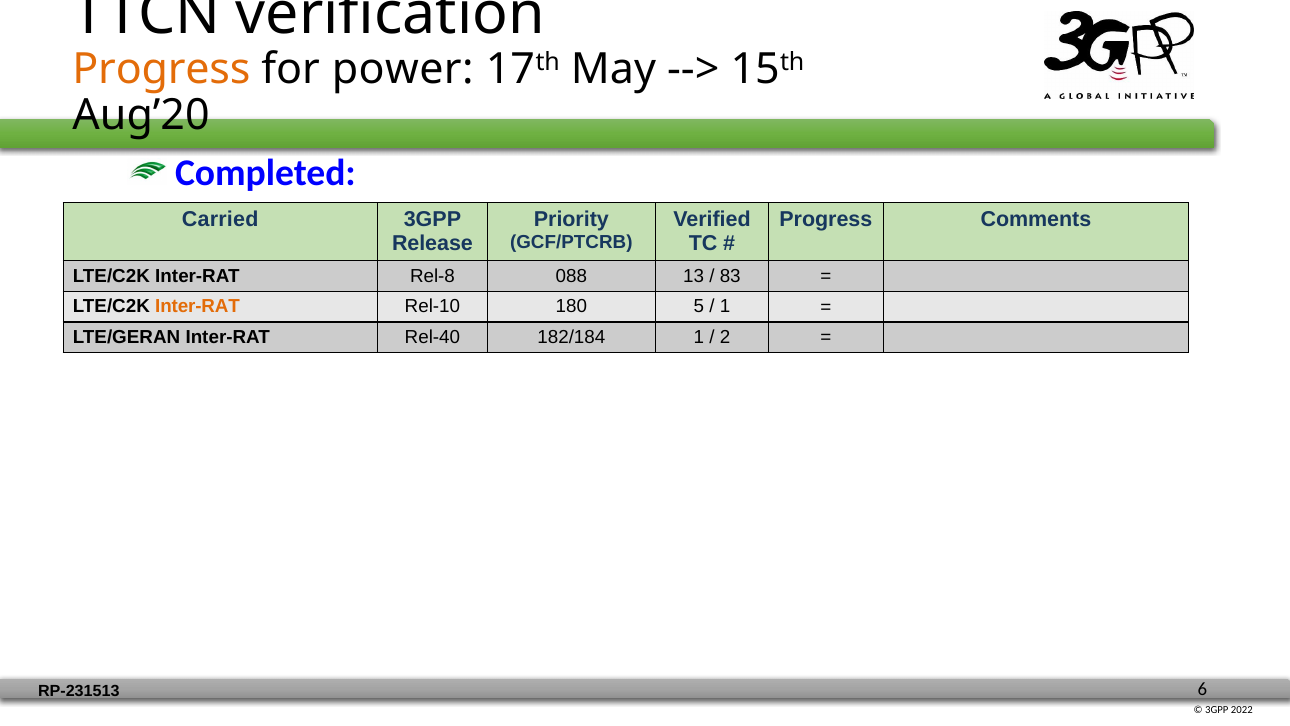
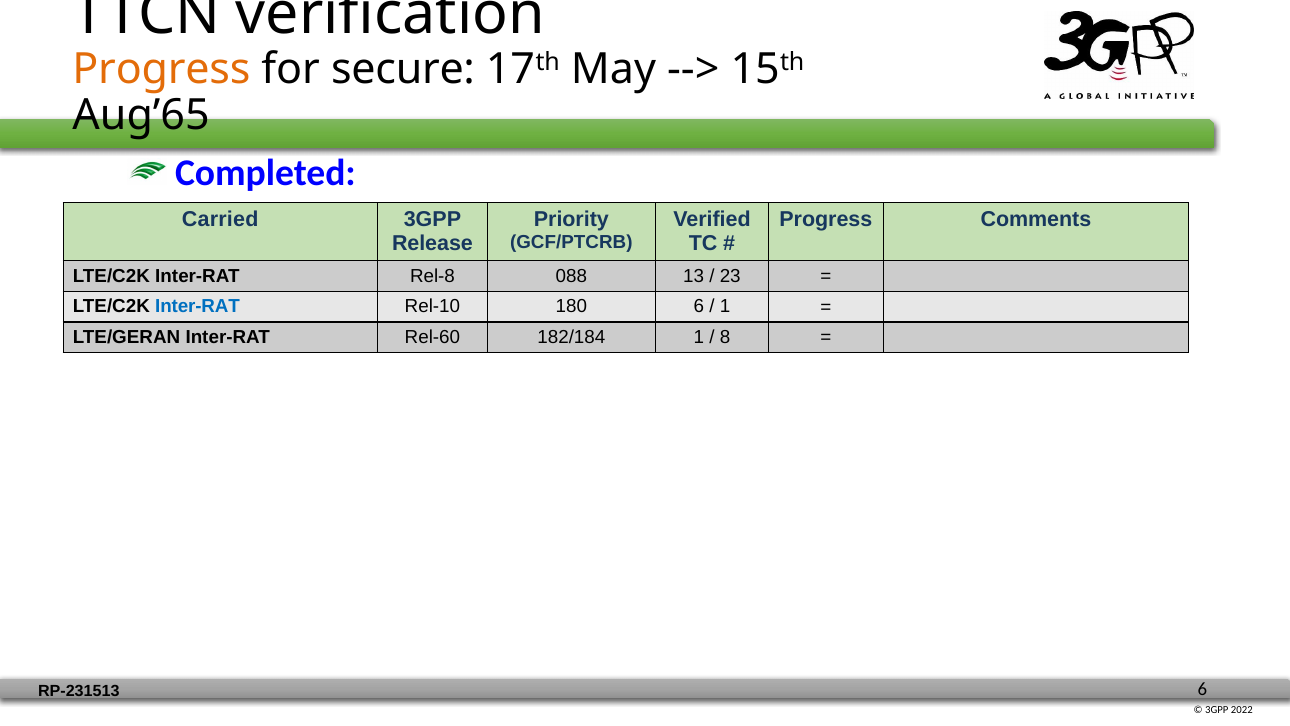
power: power -> secure
Aug’20: Aug’20 -> Aug’65
83: 83 -> 23
Inter-RAT at (198, 307) colour: orange -> blue
180 5: 5 -> 6
Rel-40: Rel-40 -> Rel-60
2: 2 -> 8
